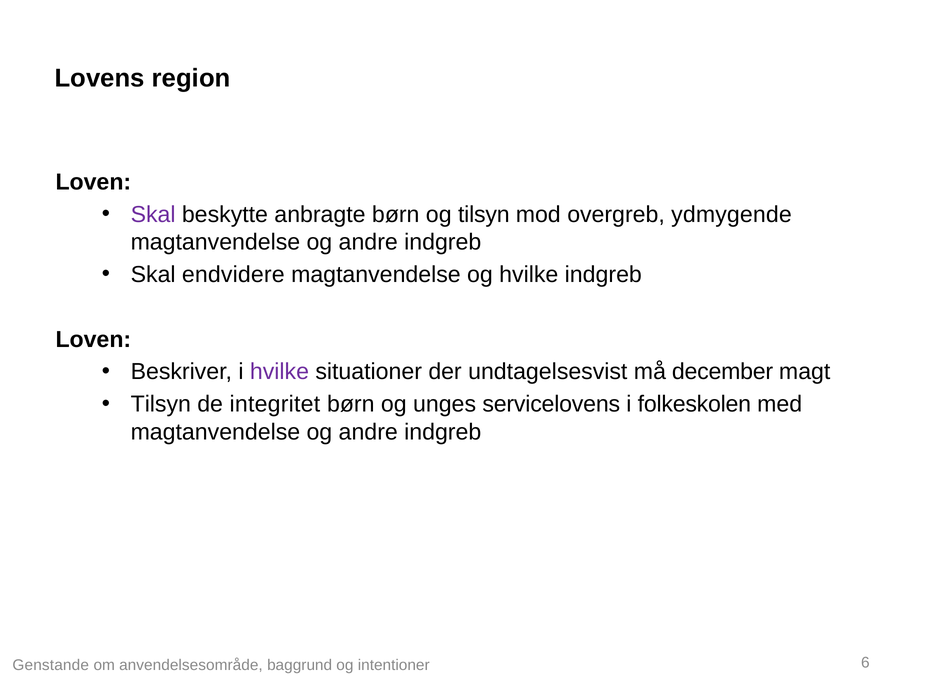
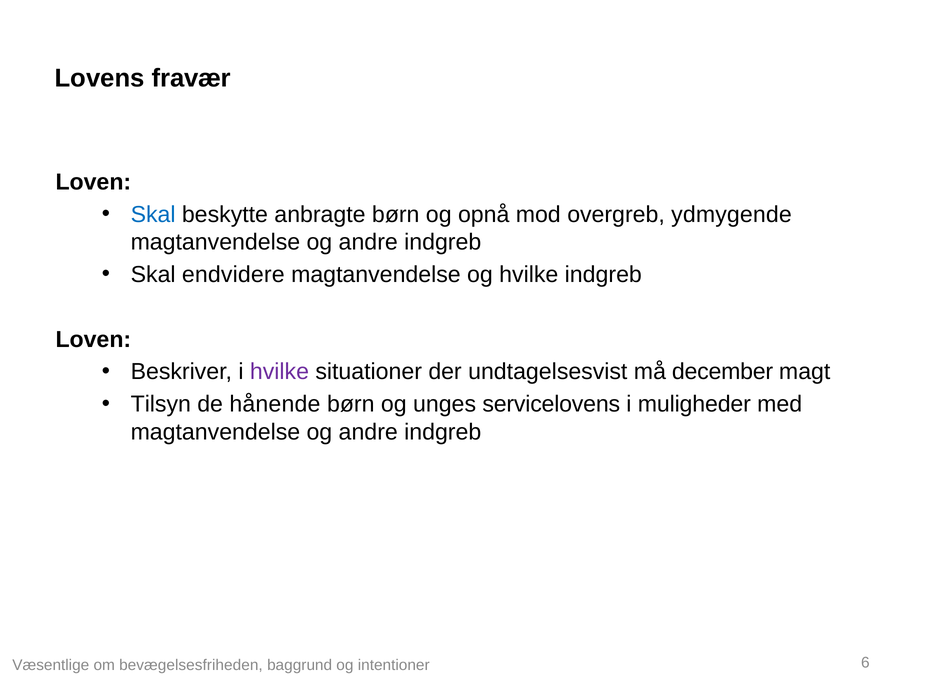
region: region -> fravær
Skal at (153, 214) colour: purple -> blue
og tilsyn: tilsyn -> opnå
integritet: integritet -> hånende
folkeskolen: folkeskolen -> muligheder
Genstande: Genstande -> Væsentlige
anvendelsesområde: anvendelsesområde -> bevægelsesfriheden
